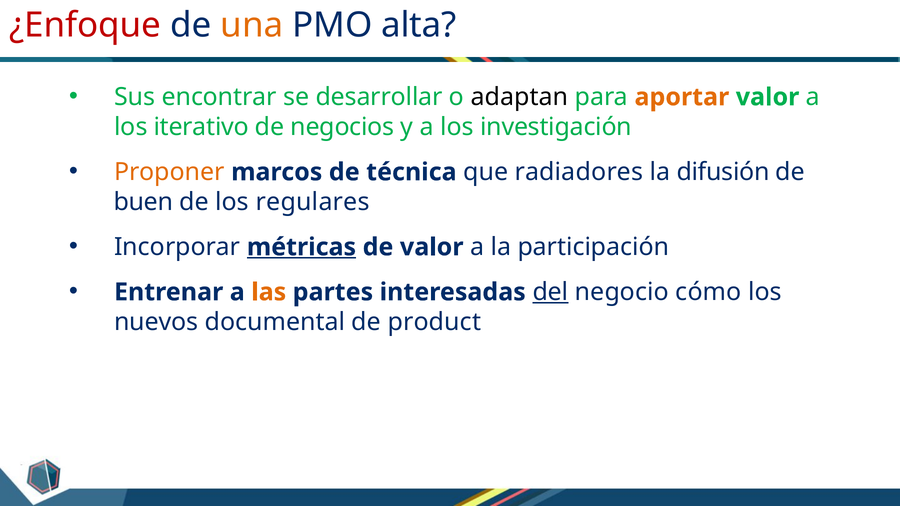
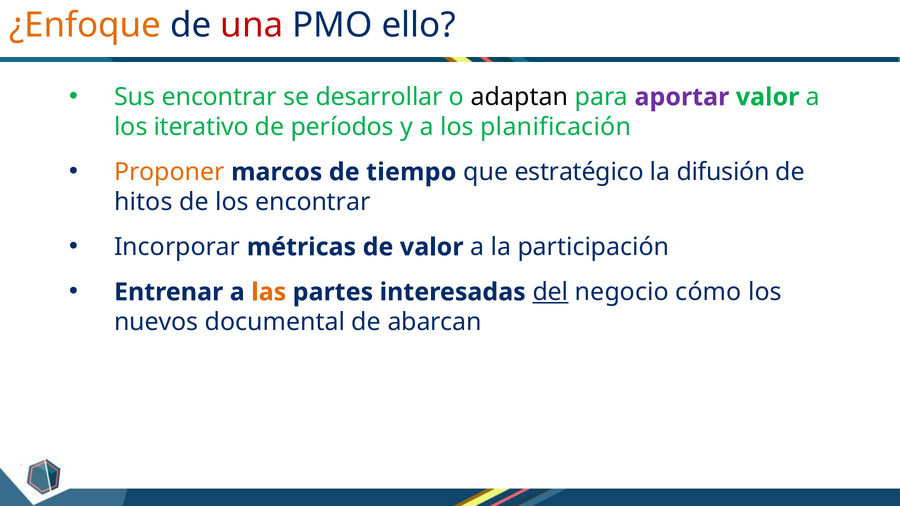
¿Enfoque colour: red -> orange
una colour: orange -> red
alta: alta -> ello
aportar colour: orange -> purple
negocios: negocios -> períodos
investigación: investigación -> planificación
técnica: técnica -> tiempo
radiadores: radiadores -> estratégico
buen: buen -> hitos
los regulares: regulares -> encontrar
métricas underline: present -> none
product: product -> abarcan
